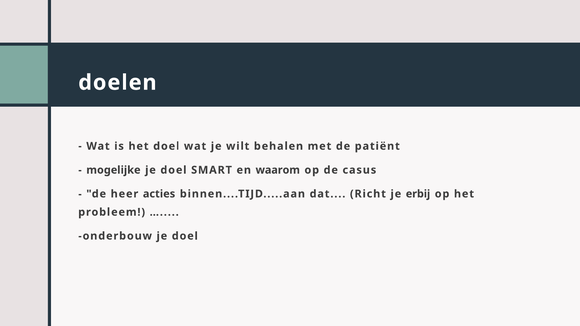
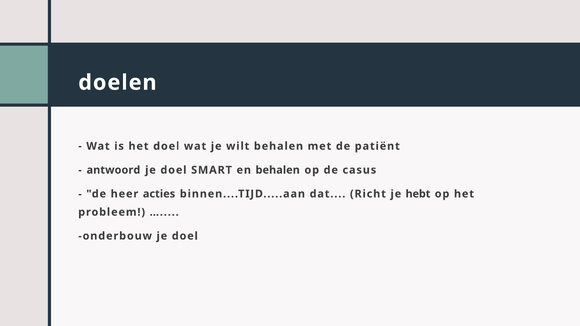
mogelijke: mogelijke -> antwoord
en waarom: waarom -> behalen
erbij: erbij -> hebt
